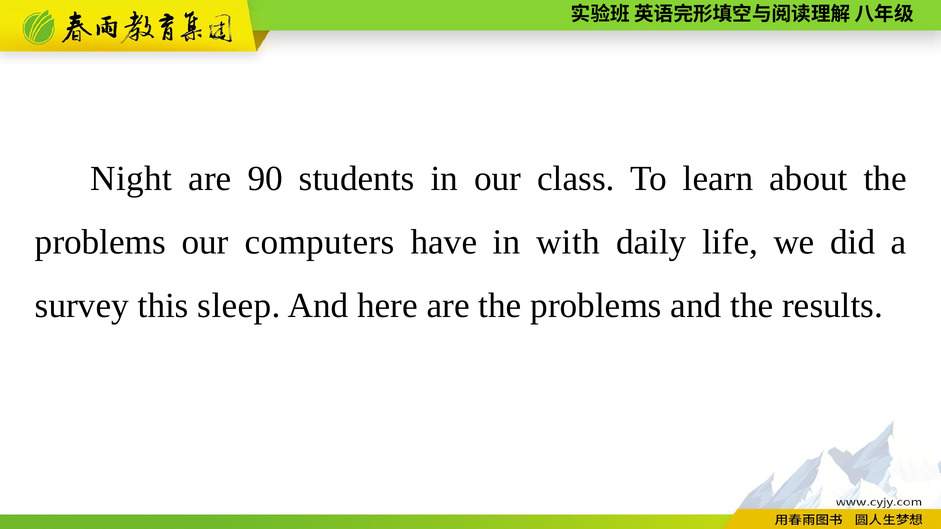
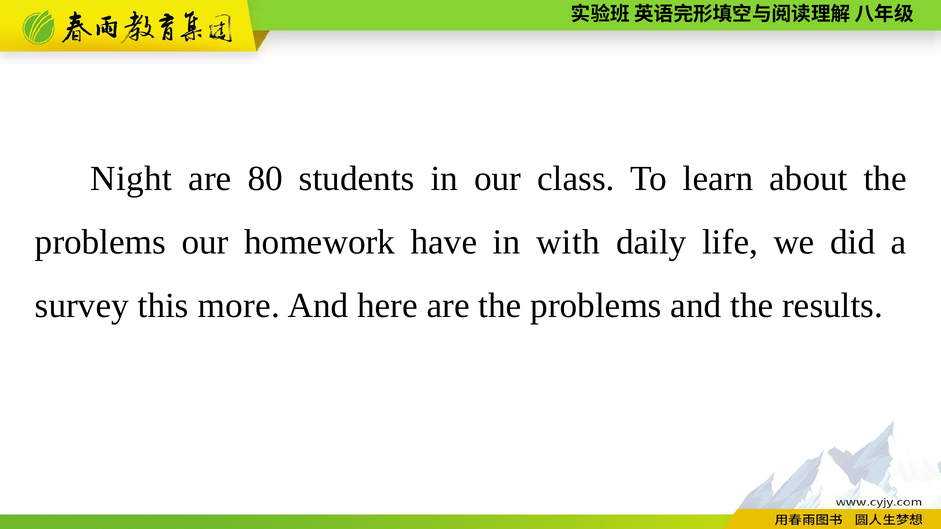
90: 90 -> 80
computers: computers -> homework
sleep: sleep -> more
